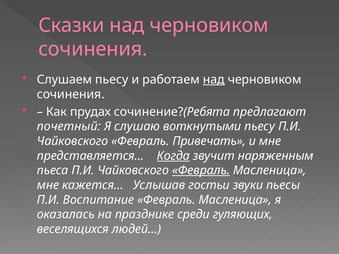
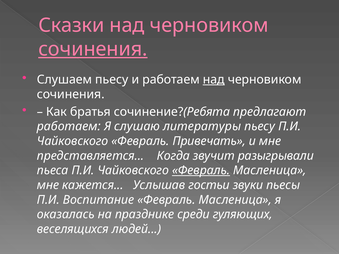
сочинения at (93, 49) underline: none -> present
прудах: прудах -> братья
почетный at (69, 127): почетный -> работаем
воткнутыми: воткнутыми -> литературы
Когда underline: present -> none
наряженным: наряженным -> разыгрывали
